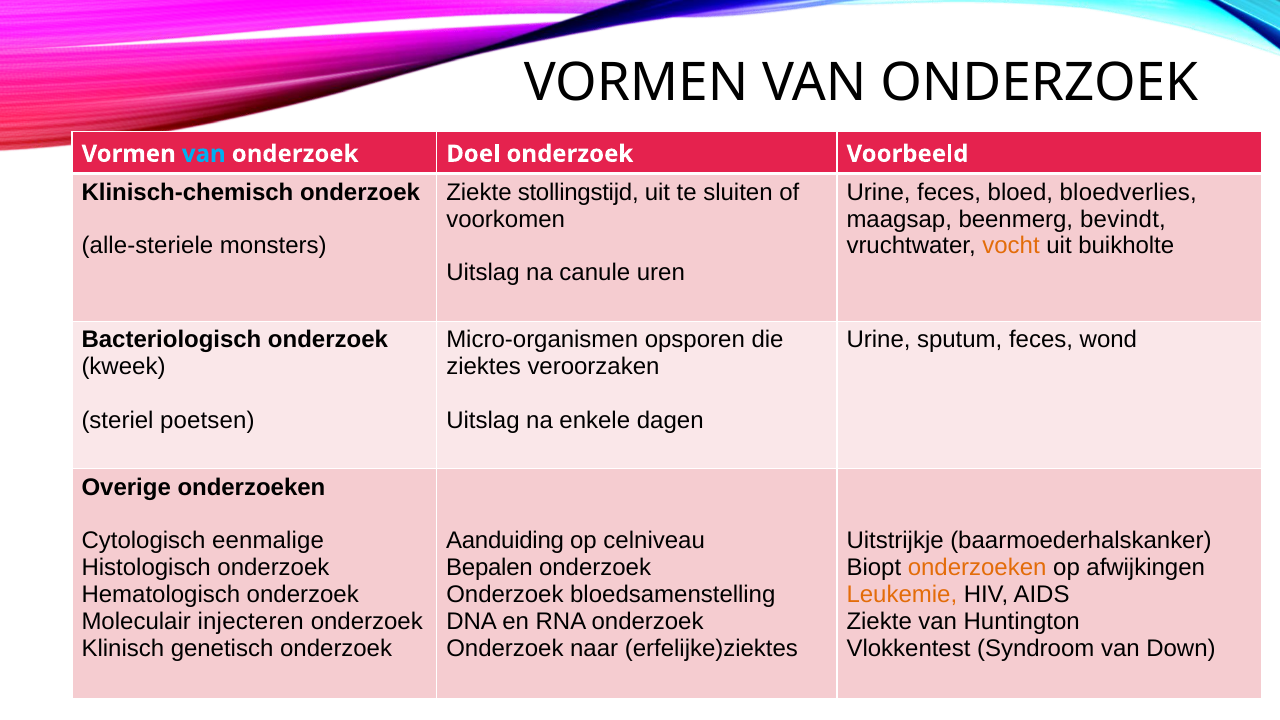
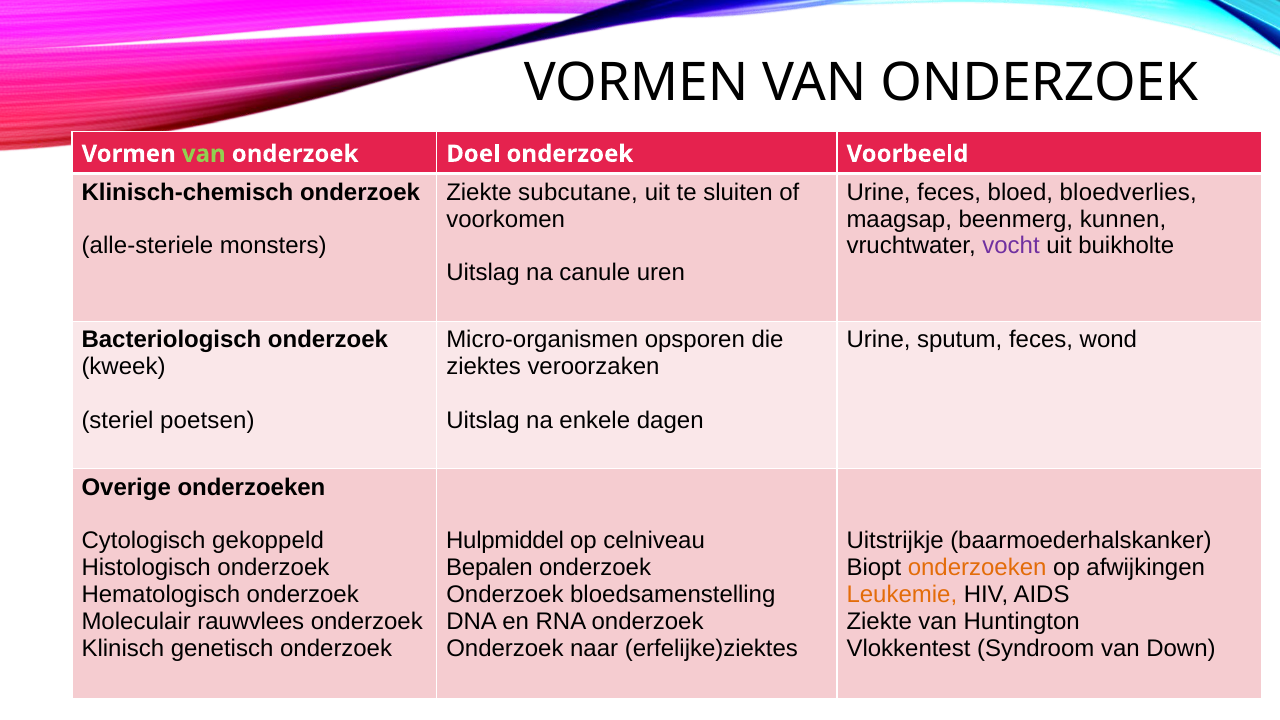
van at (204, 154) colour: light blue -> light green
stollingstijd: stollingstijd -> subcutane
bevindt: bevindt -> kunnen
vocht colour: orange -> purple
eenmalige: eenmalige -> gekoppeld
Aanduiding: Aanduiding -> Hulpmiddel
injecteren: injecteren -> rauwvlees
